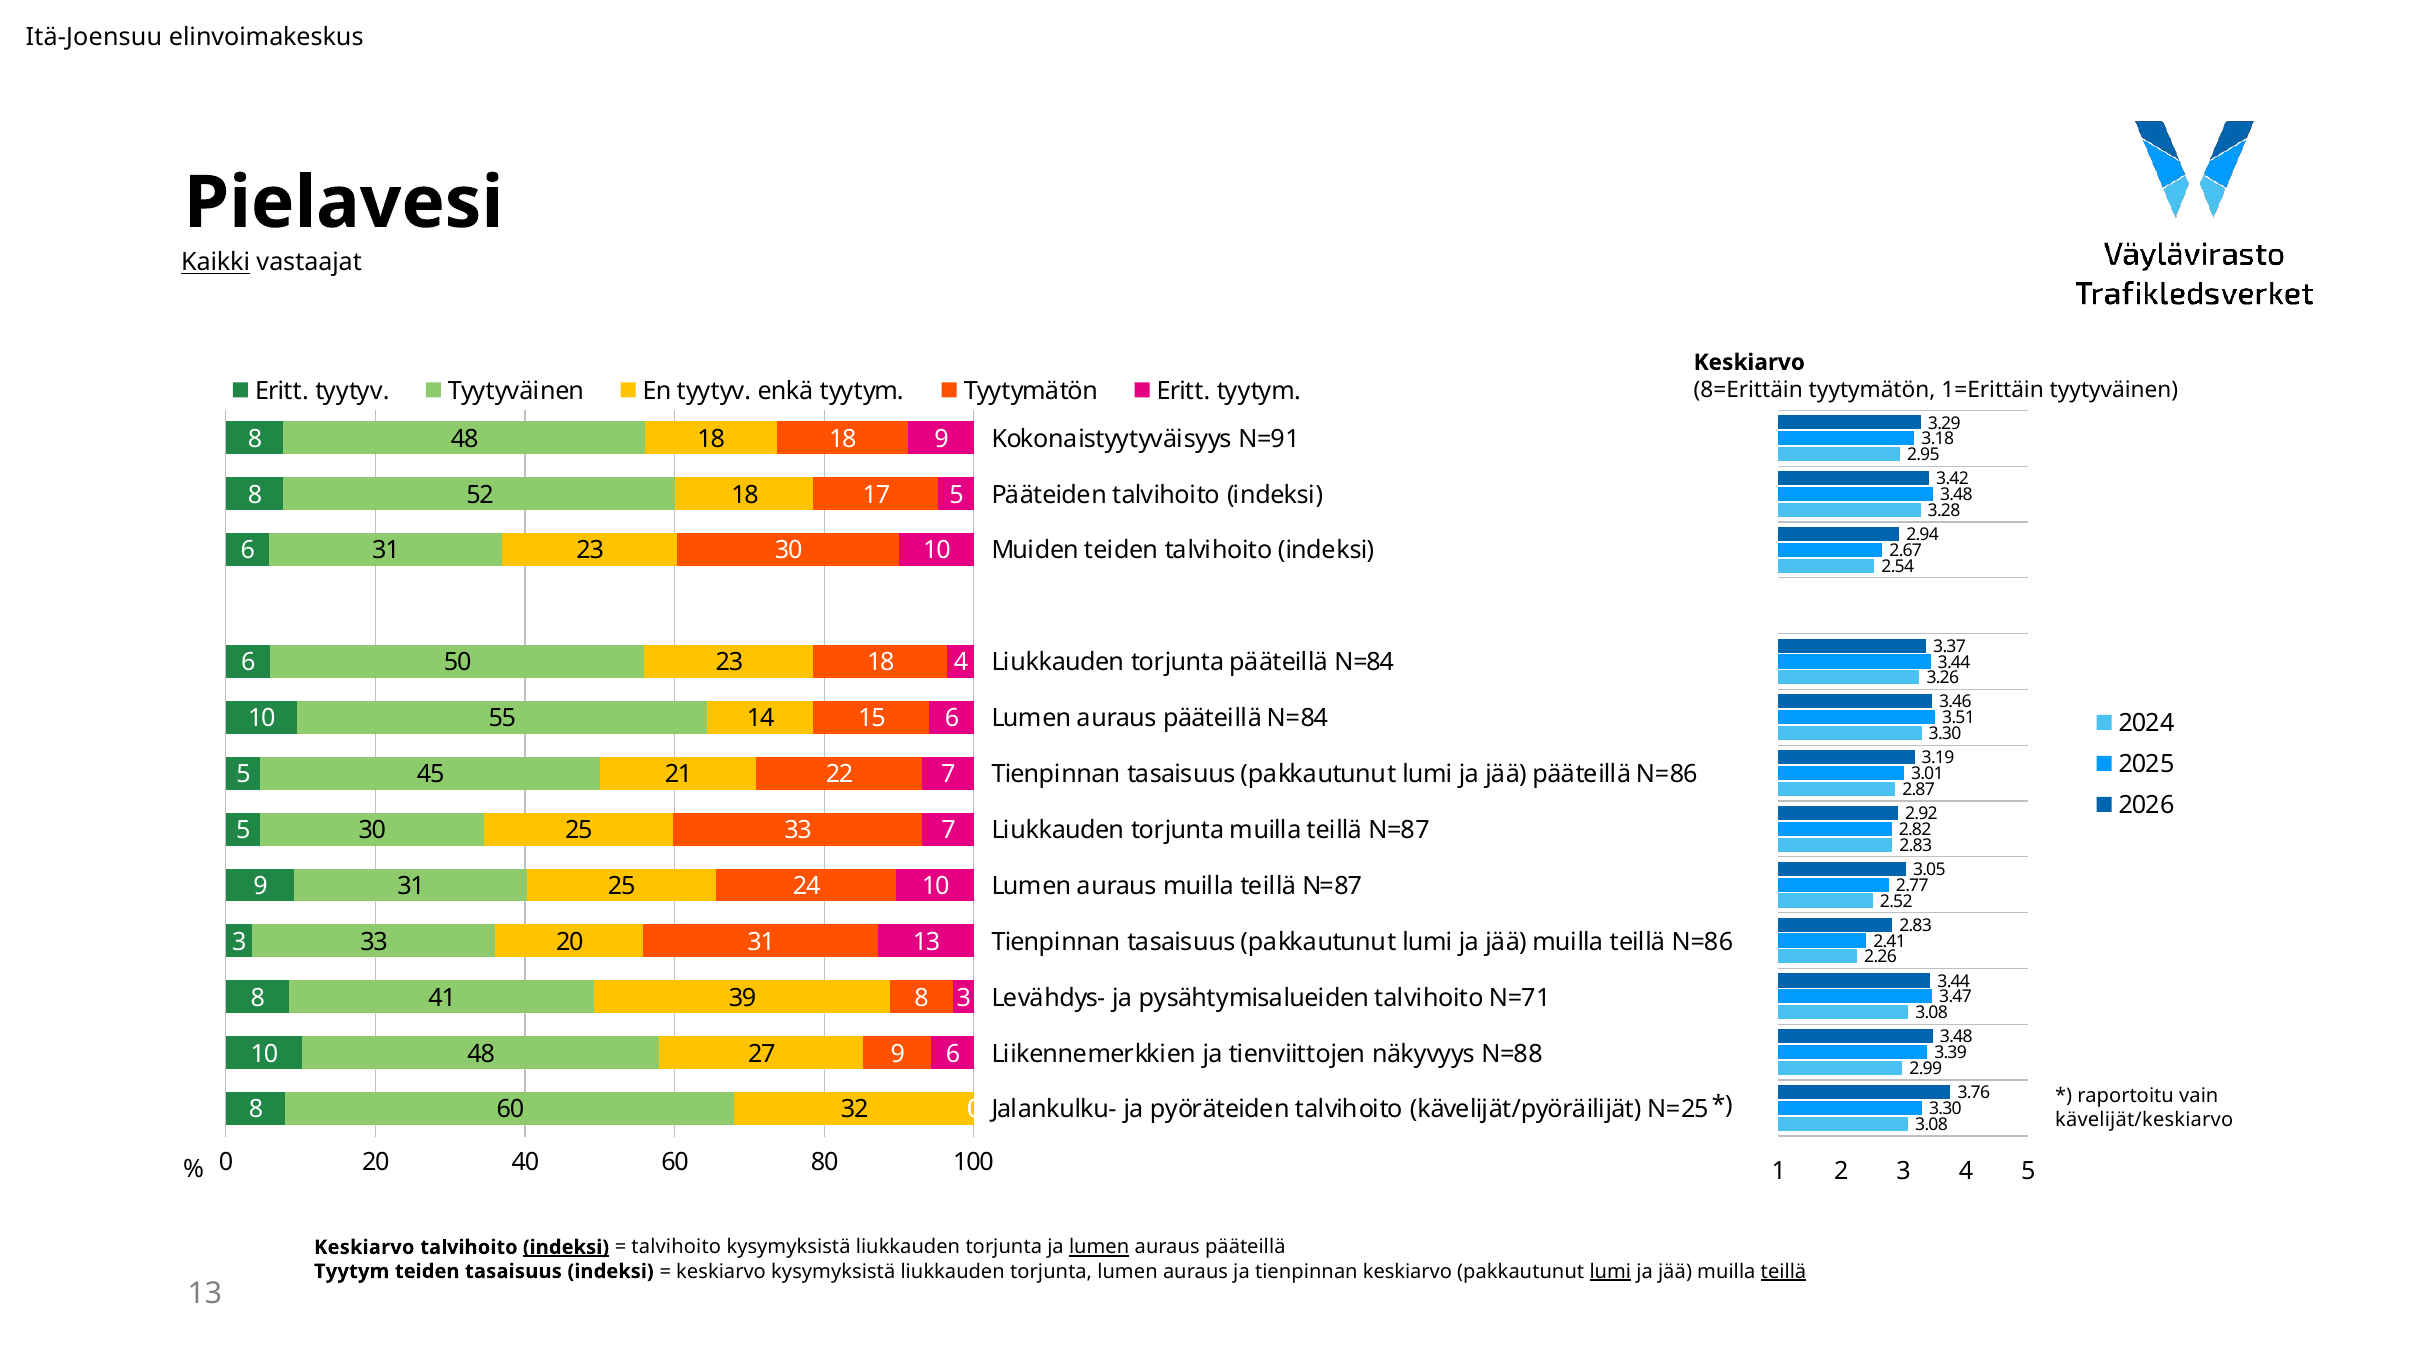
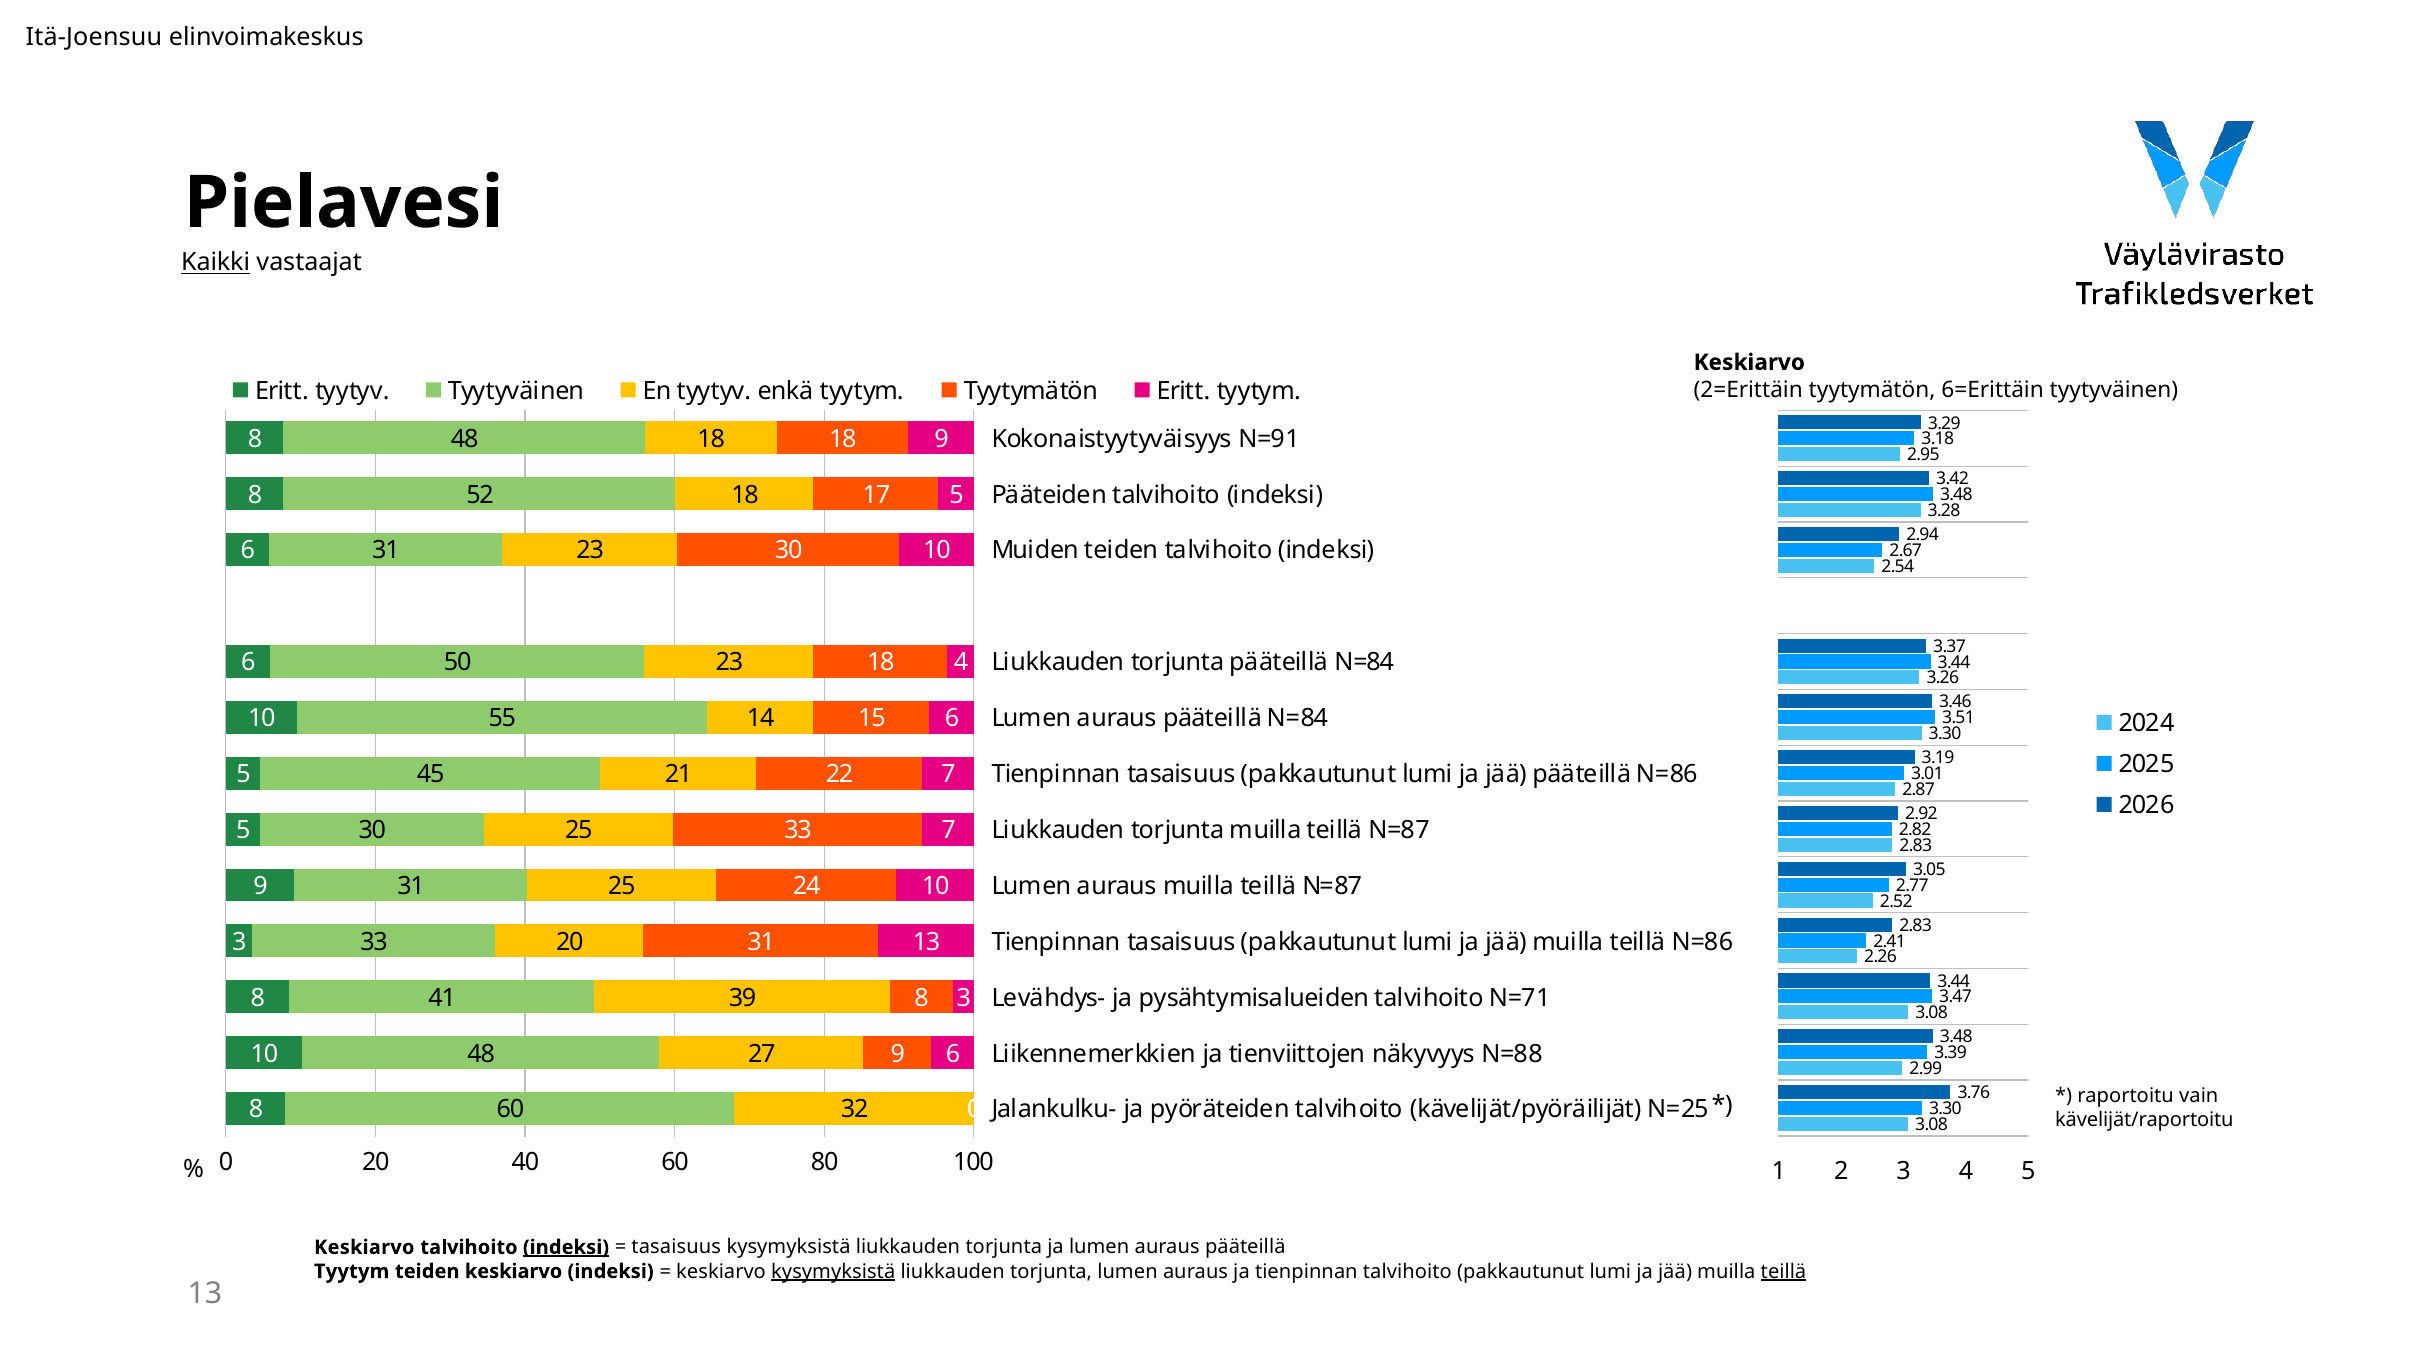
8=Erittäin: 8=Erittäin -> 2=Erittäin
1=Erittäin: 1=Erittäin -> 6=Erittäin
kävelijät/keskiarvo: kävelijät/keskiarvo -> kävelijät/raportoitu
talvihoito at (676, 1247): talvihoito -> tasaisuus
lumen at (1099, 1247) underline: present -> none
teiden tasaisuus: tasaisuus -> keskiarvo
kysymyksistä at (833, 1271) underline: none -> present
tienpinnan keskiarvo: keskiarvo -> talvihoito
lumi at (1610, 1271) underline: present -> none
